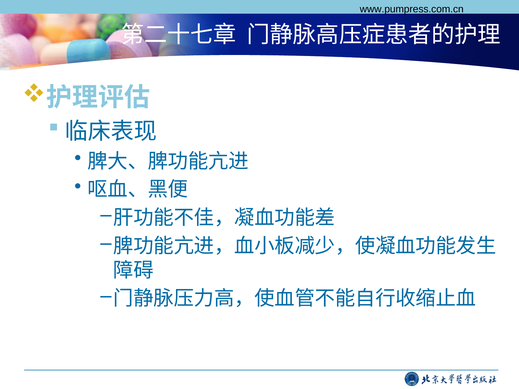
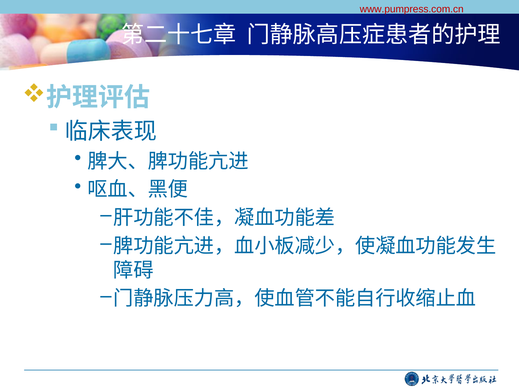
www.pumpress.com.cn colour: black -> red
